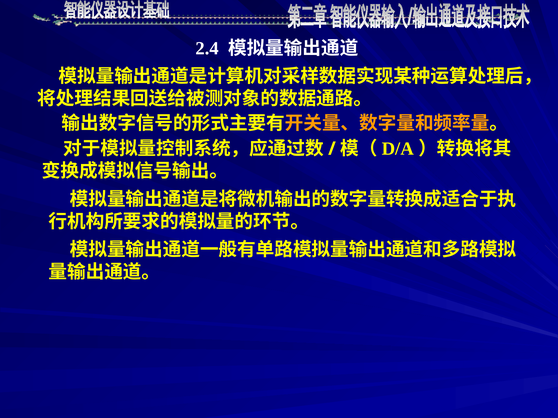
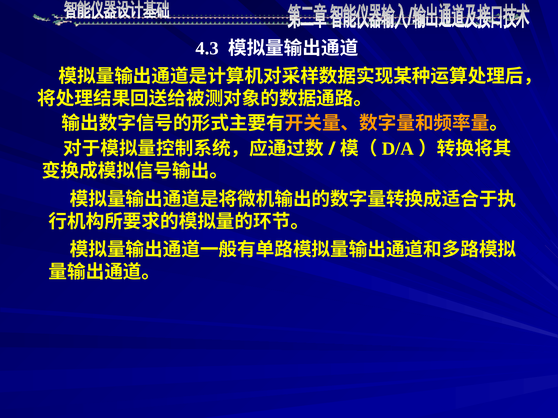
2.4: 2.4 -> 4.3
